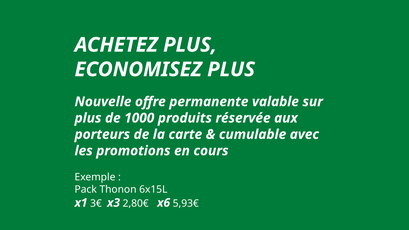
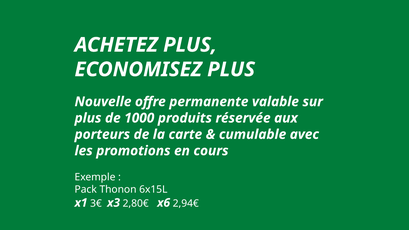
5,93€: 5,93€ -> 2,94€
